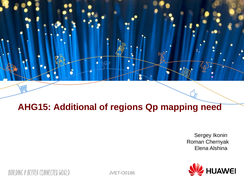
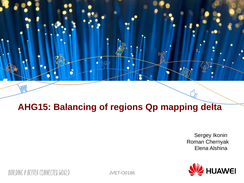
Additional: Additional -> Balancing
need: need -> delta
